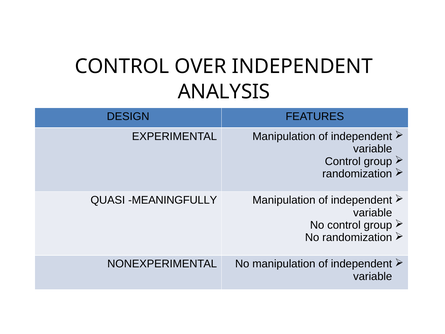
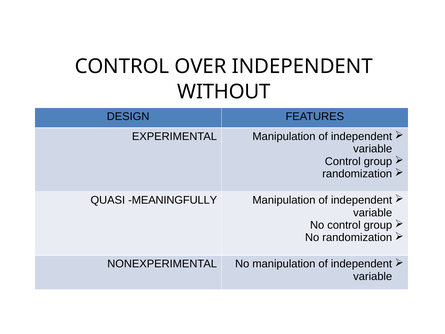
ANALYSIS: ANALYSIS -> WITHOUT
